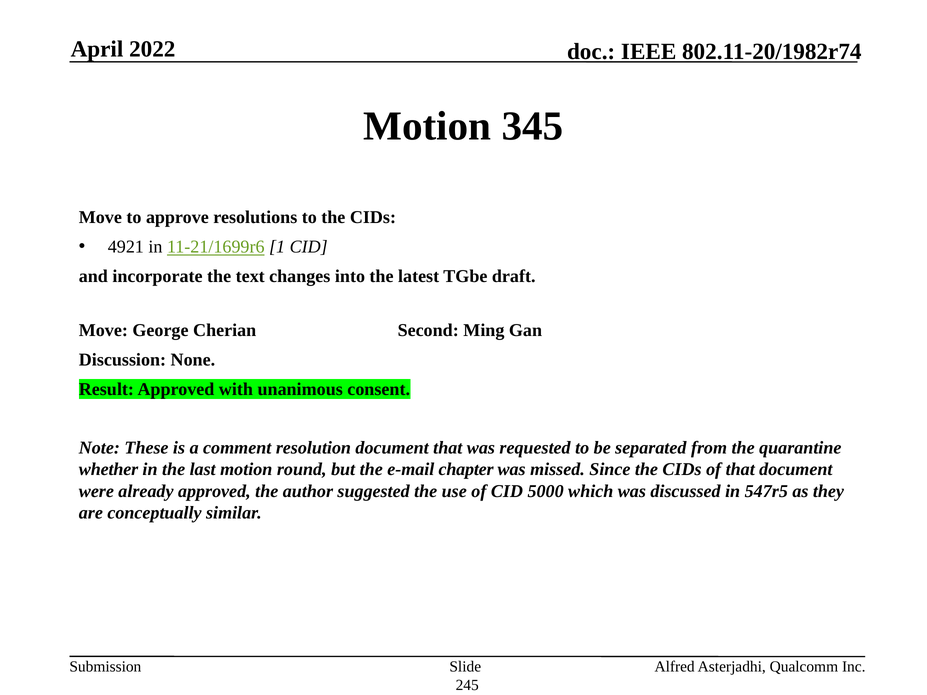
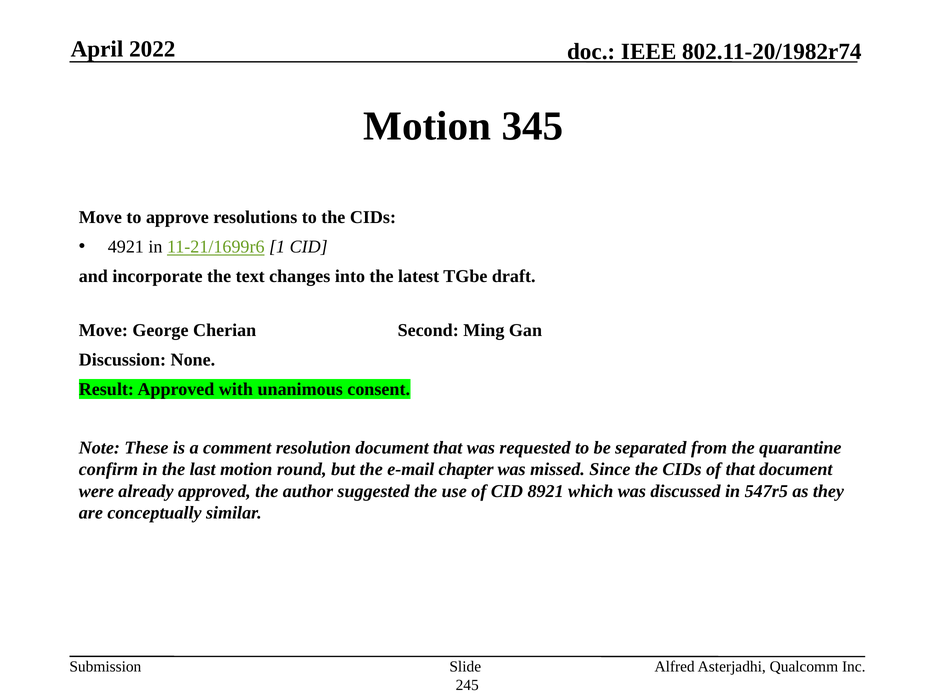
whether: whether -> confirm
5000: 5000 -> 8921
